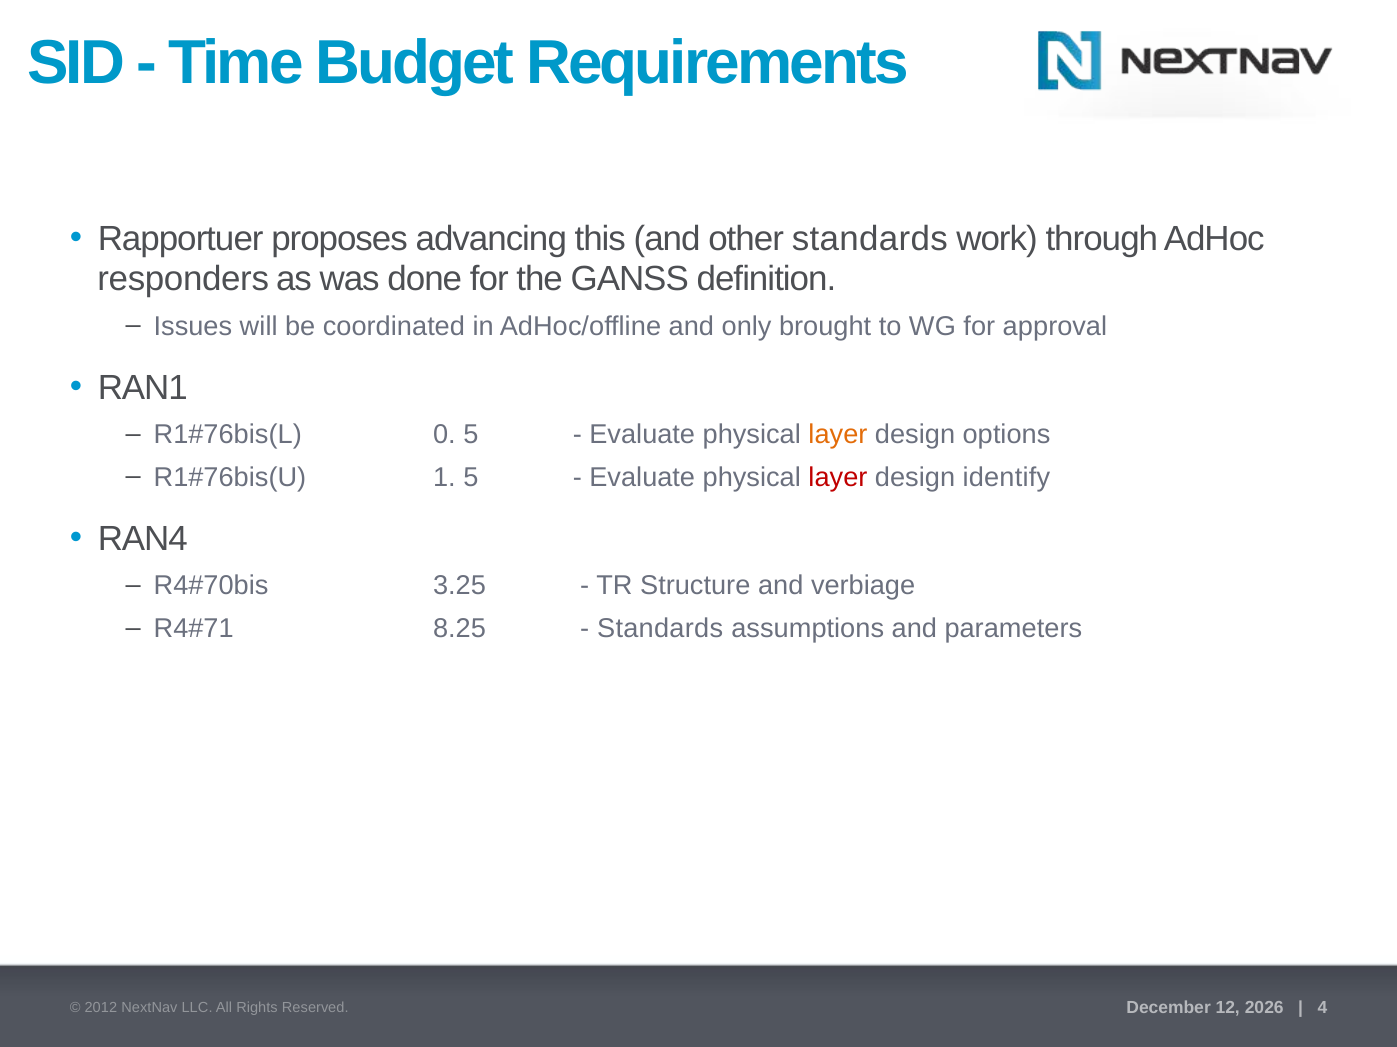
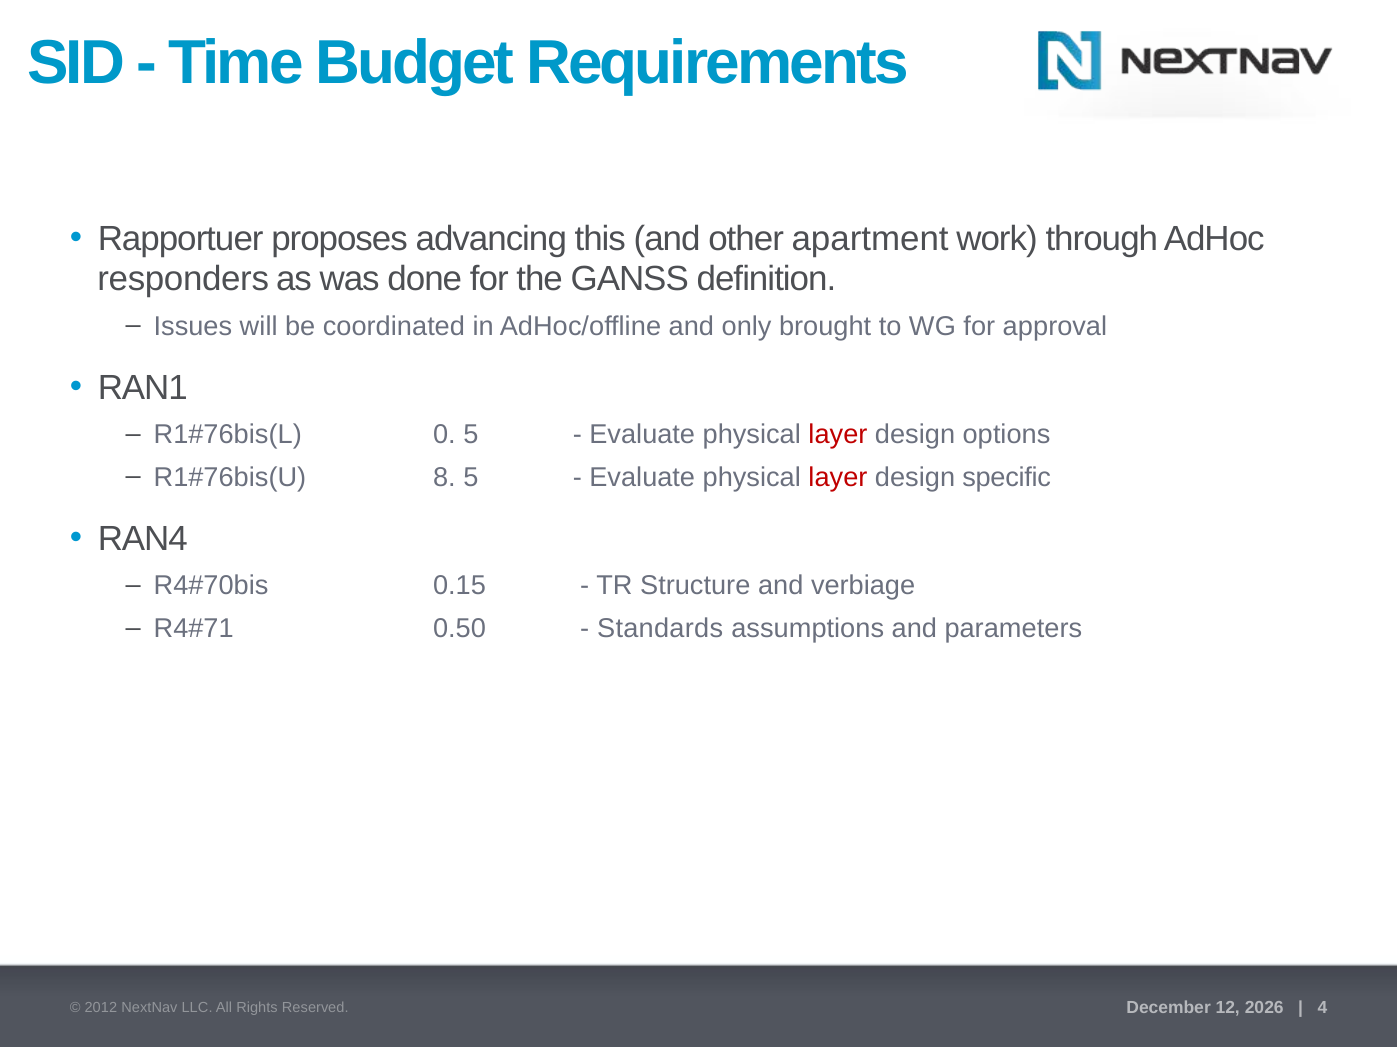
other standards: standards -> apartment
layer at (838, 435) colour: orange -> red
1: 1 -> 8
identify: identify -> specific
3.25: 3.25 -> 0.15
8.25: 8.25 -> 0.50
